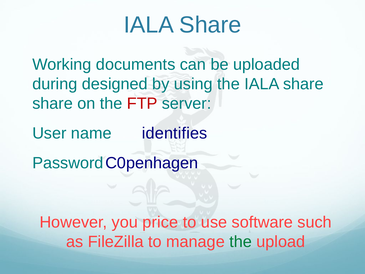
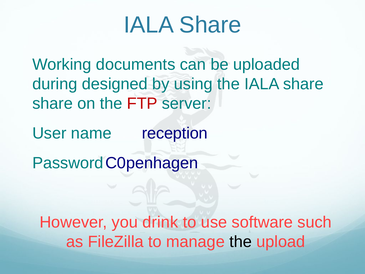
identifies: identifies -> reception
price: price -> drink
the at (241, 242) colour: green -> black
